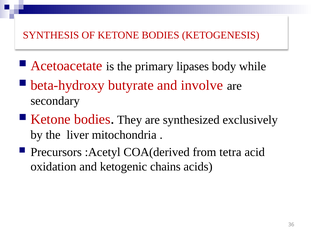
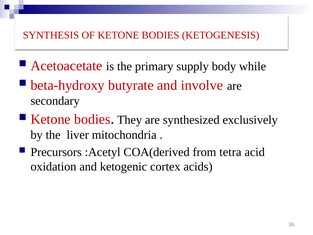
lipases: lipases -> supply
chains: chains -> cortex
